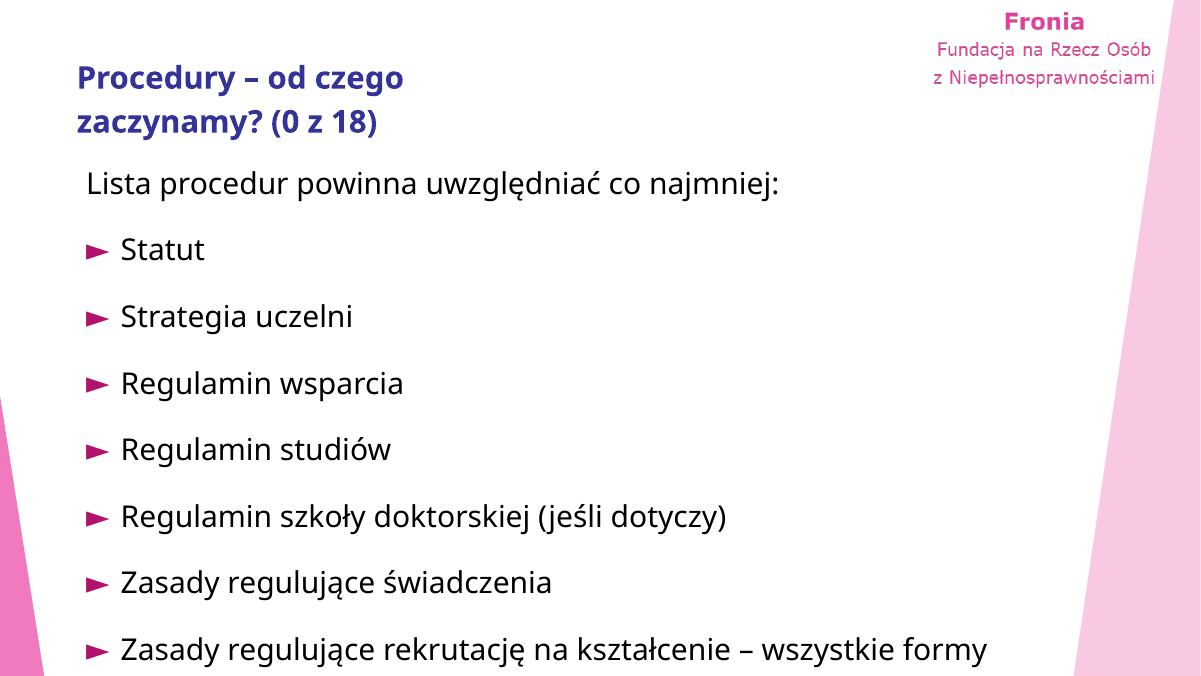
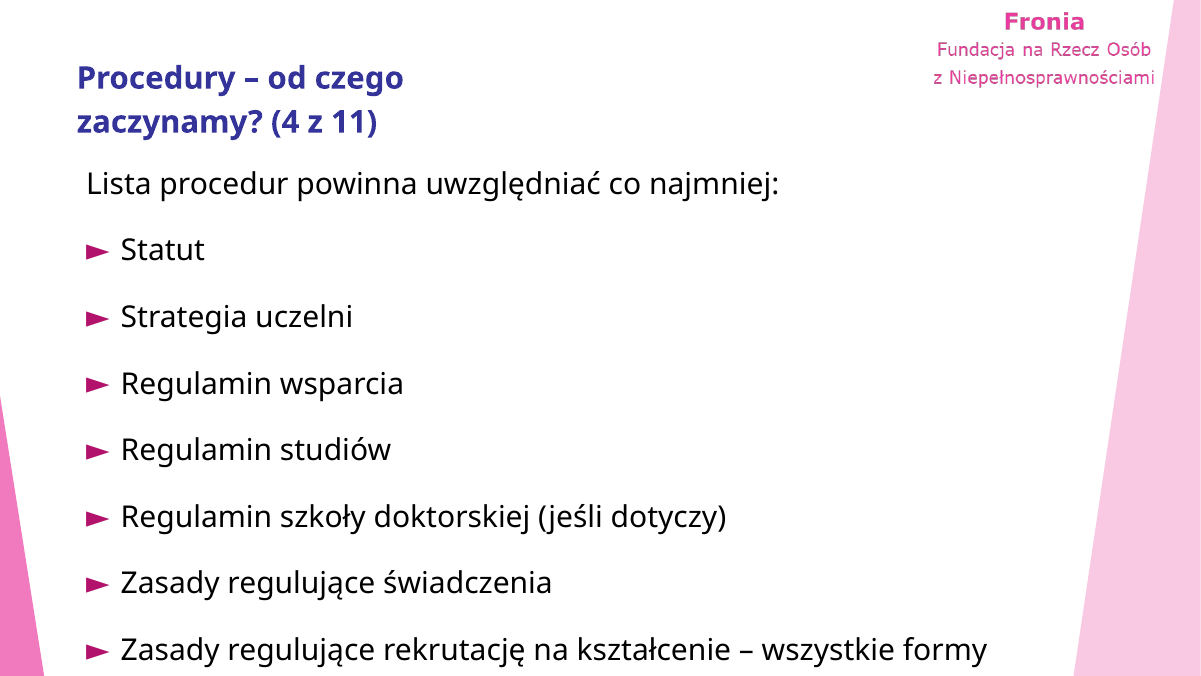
0: 0 -> 4
18: 18 -> 11
